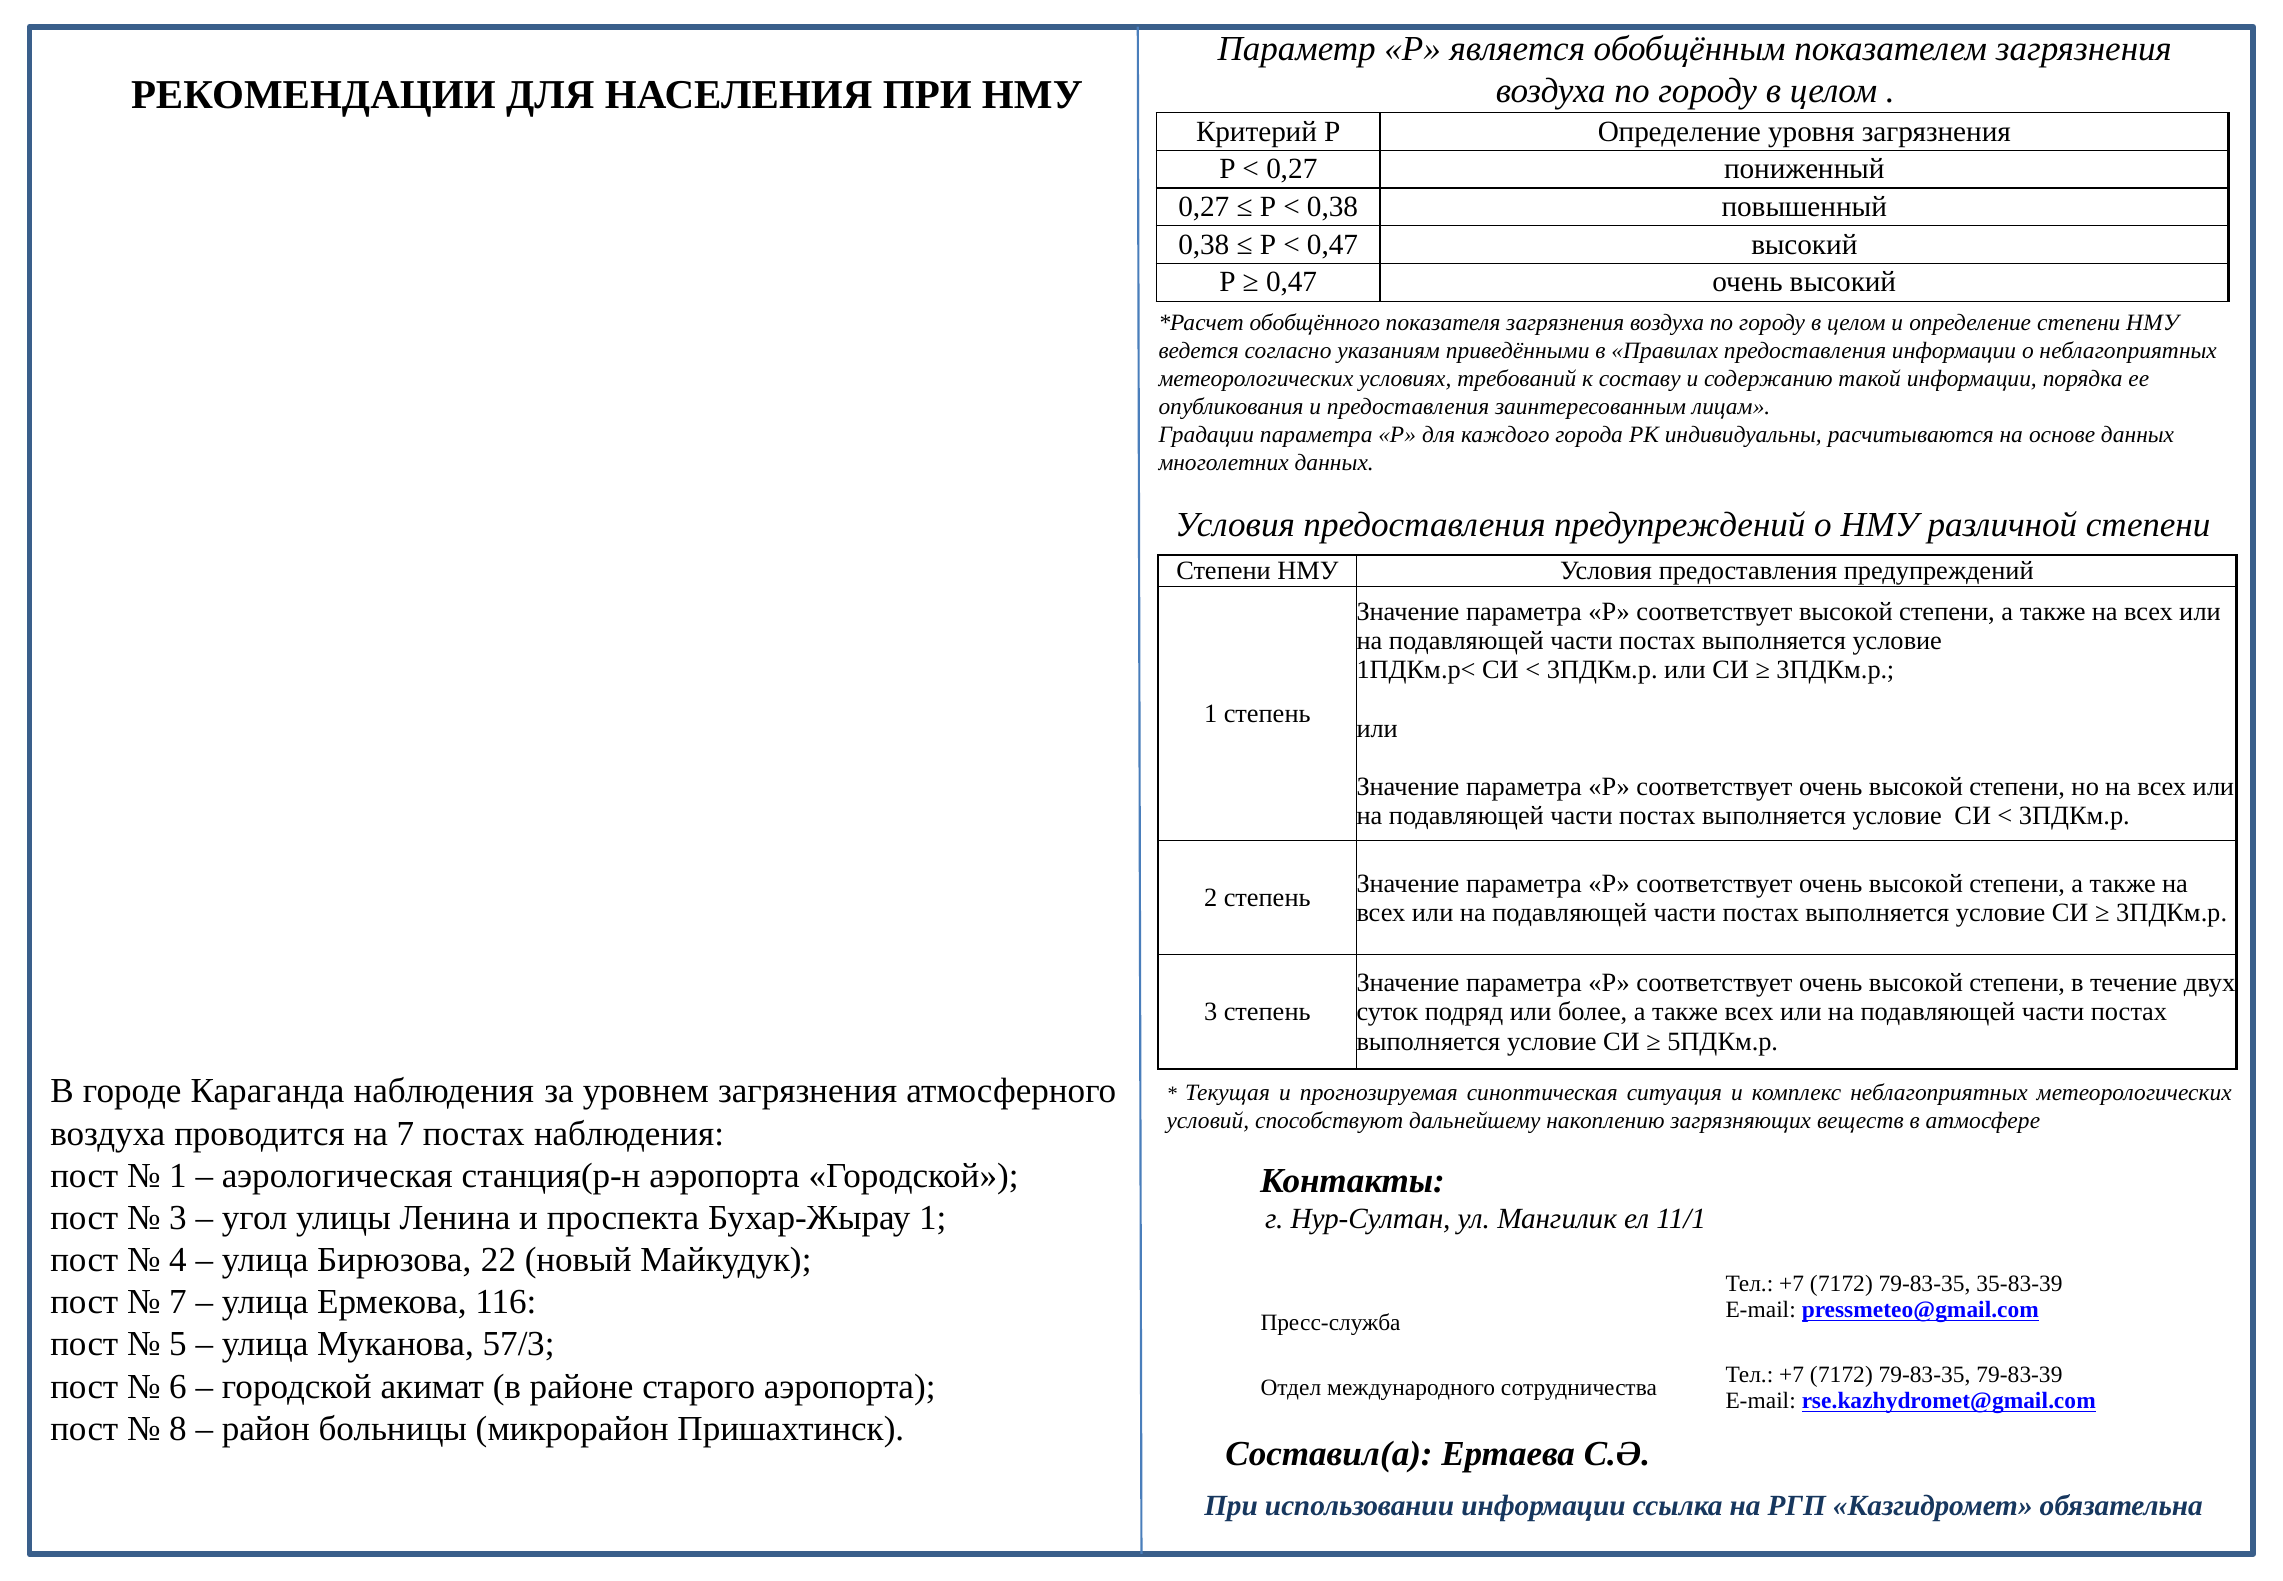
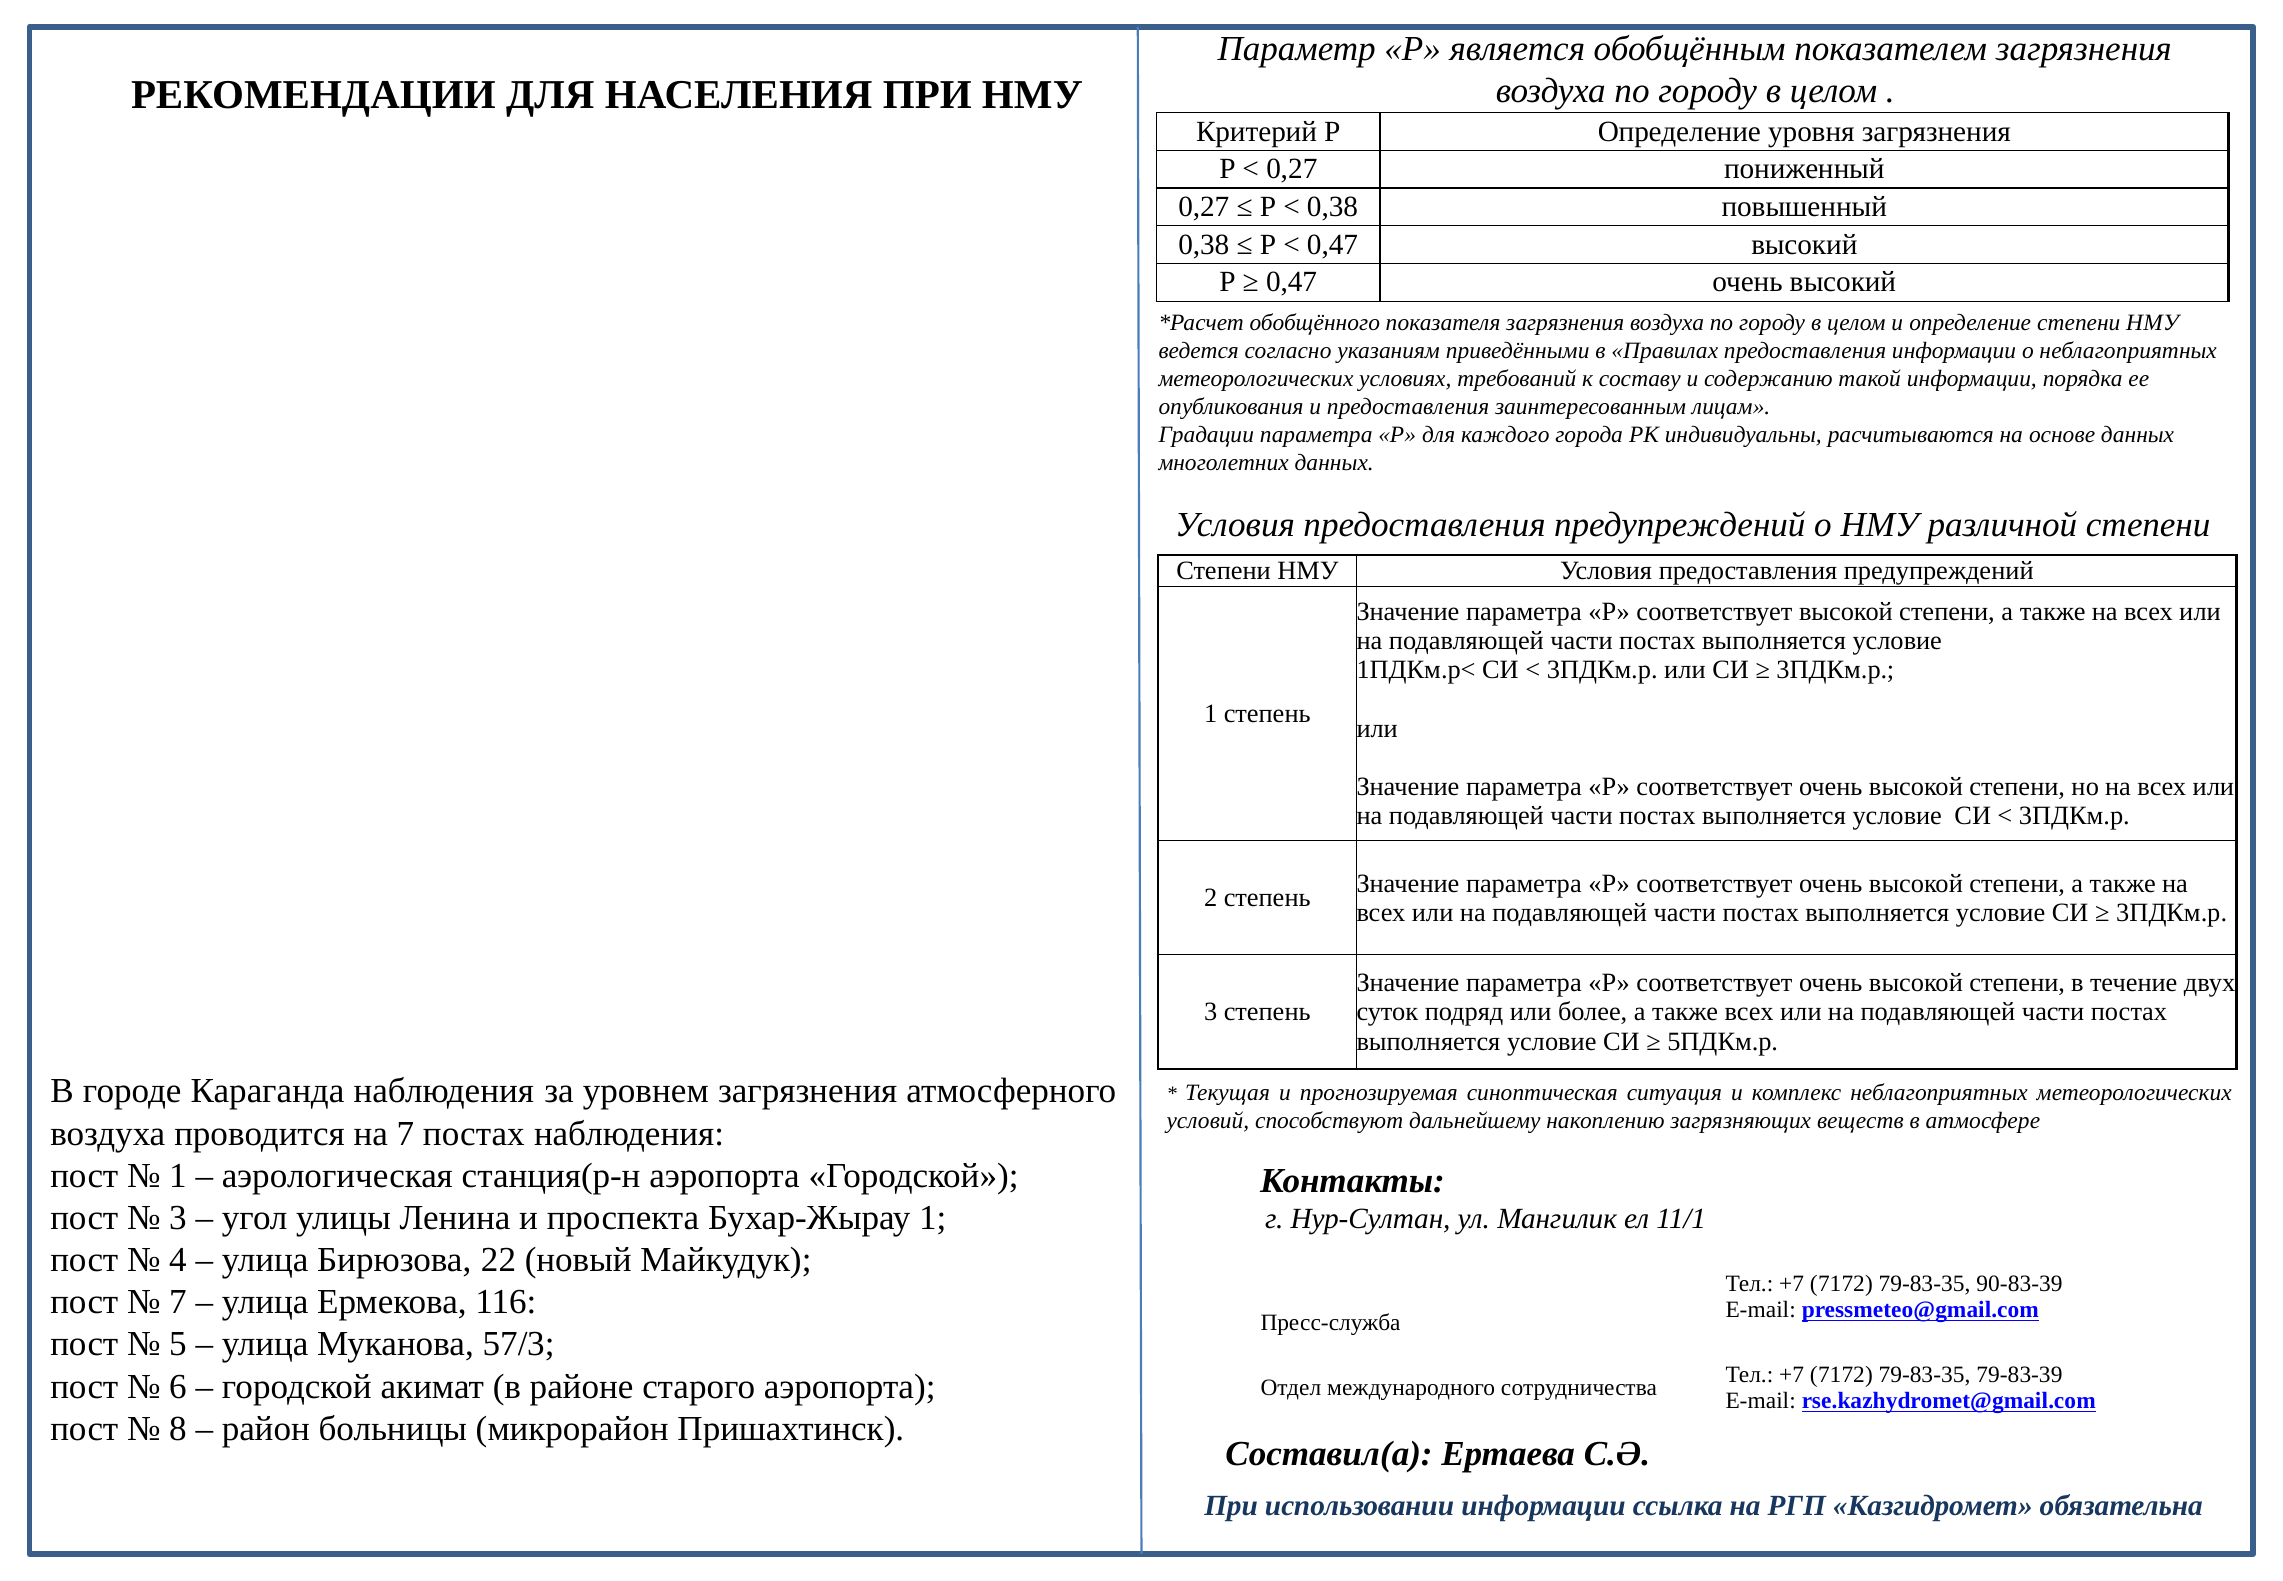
35-83-39: 35-83-39 -> 90-83-39
